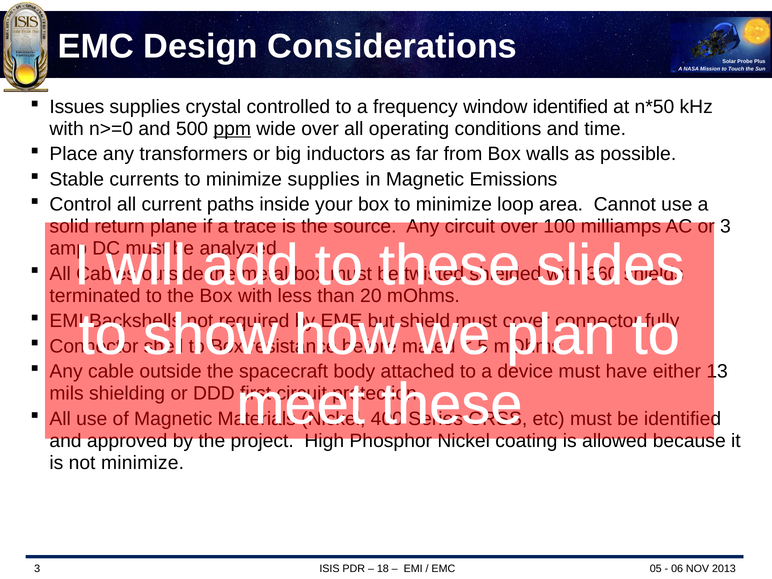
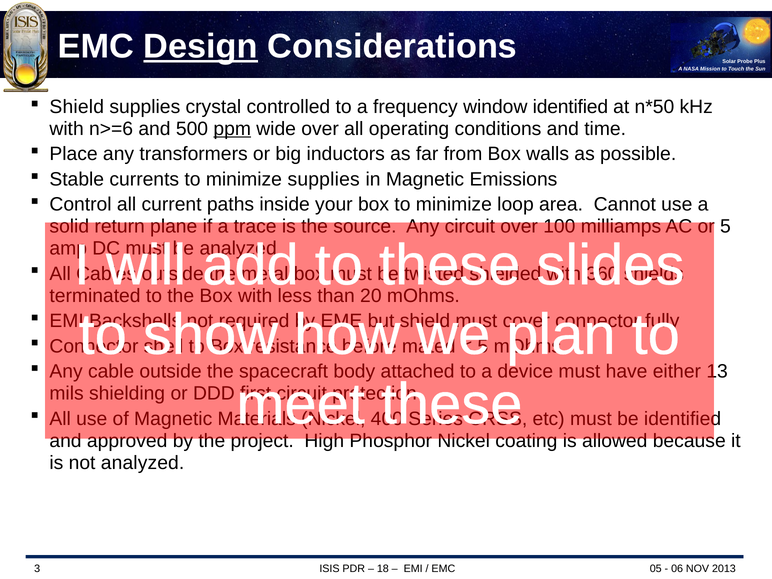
Design underline: none -> present
Issues at (77, 107): Issues -> Shield
n>=0: n>=0 -> n>=6
3 at (725, 227): 3 -> 5
not minimize: minimize -> analyzed
